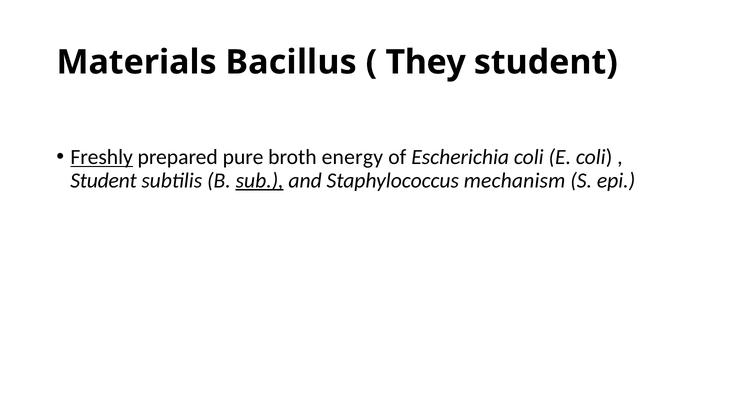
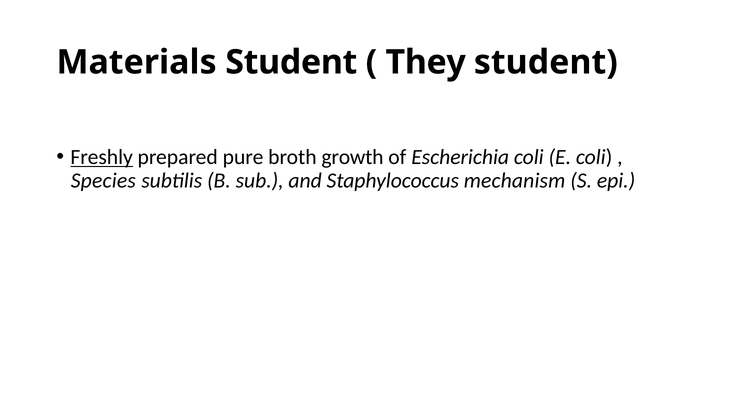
Materials Bacillus: Bacillus -> Student
energy: energy -> growth
Student at (104, 180): Student -> Species
sub underline: present -> none
